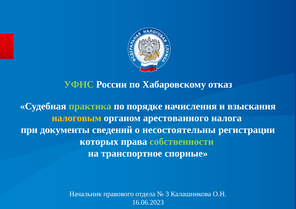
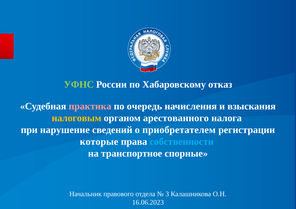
практика colour: light green -> pink
порядке: порядке -> очередь
документы: документы -> нарушение
несостоятельны: несостоятельны -> приобретателем
которых: которых -> которые
собственности colour: light green -> light blue
